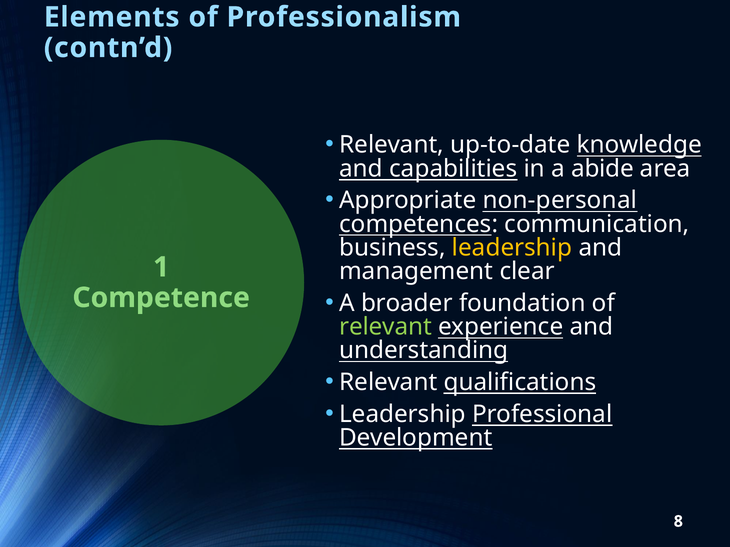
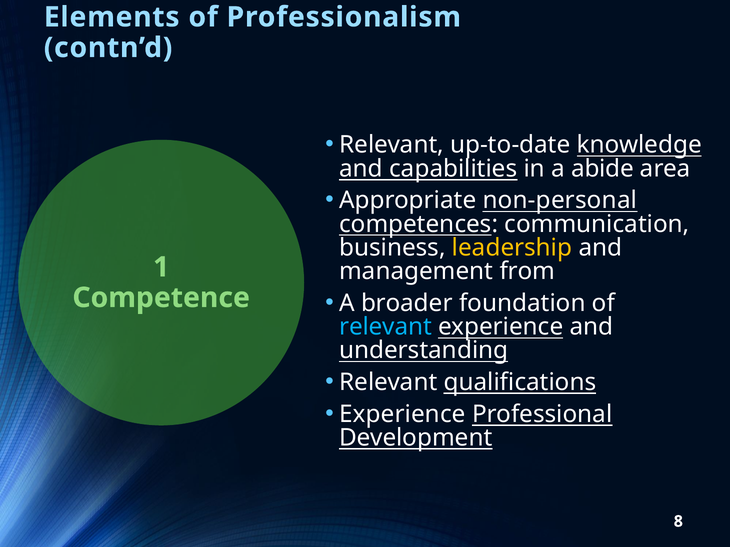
clear: clear -> from
relevant at (386, 327) colour: light green -> light blue
Leadership at (402, 415): Leadership -> Experience
